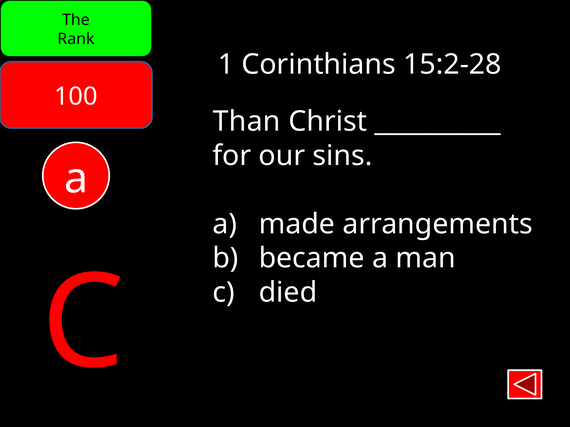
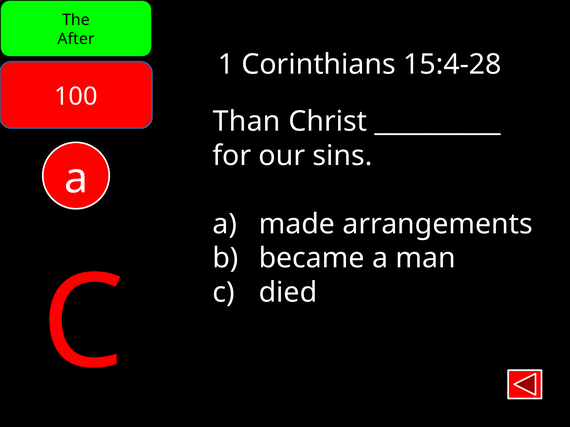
Rank: Rank -> After
15:2-28: 15:2-28 -> 15:4-28
